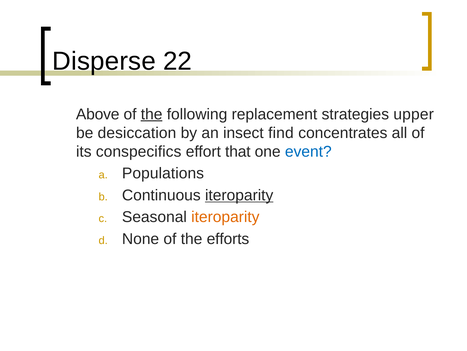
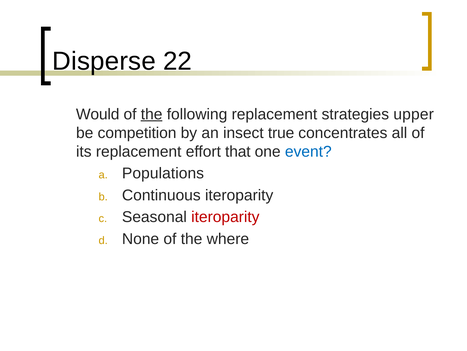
Above: Above -> Would
desiccation: desiccation -> competition
find: find -> true
its conspecifics: conspecifics -> replacement
iteroparity at (239, 195) underline: present -> none
iteroparity at (225, 217) colour: orange -> red
efforts: efforts -> where
